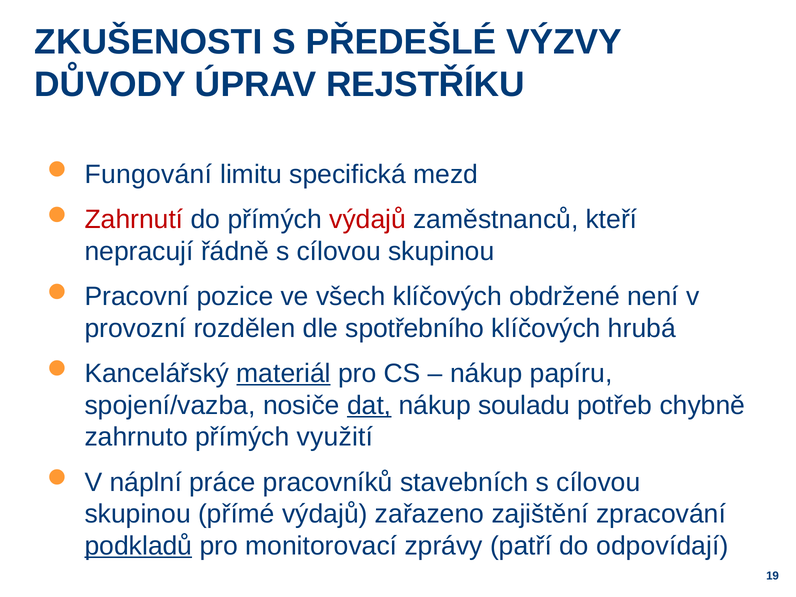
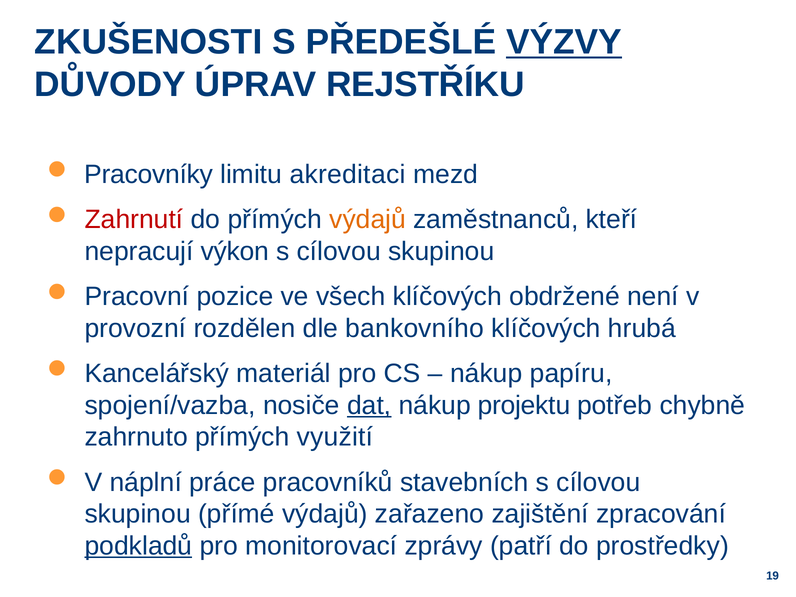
VÝZVY underline: none -> present
Fungování: Fungování -> Pracovníky
specifická: specifická -> akreditaci
výdajů at (368, 220) colour: red -> orange
řádně: řádně -> výkon
spotřebního: spotřebního -> bankovního
materiál underline: present -> none
souladu: souladu -> projektu
odpovídají: odpovídají -> prostředky
